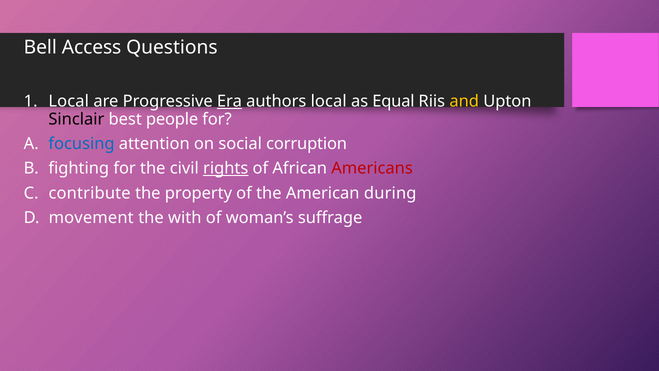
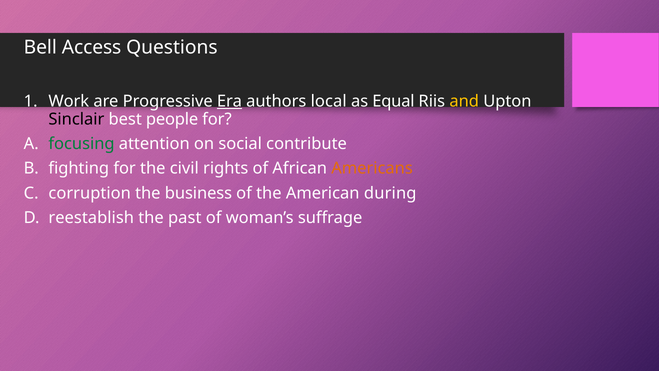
Local at (69, 101): Local -> Work
focusing colour: blue -> green
corruption: corruption -> contribute
rights underline: present -> none
Americans colour: red -> orange
contribute: contribute -> corruption
property: property -> business
movement: movement -> reestablish
with: with -> past
